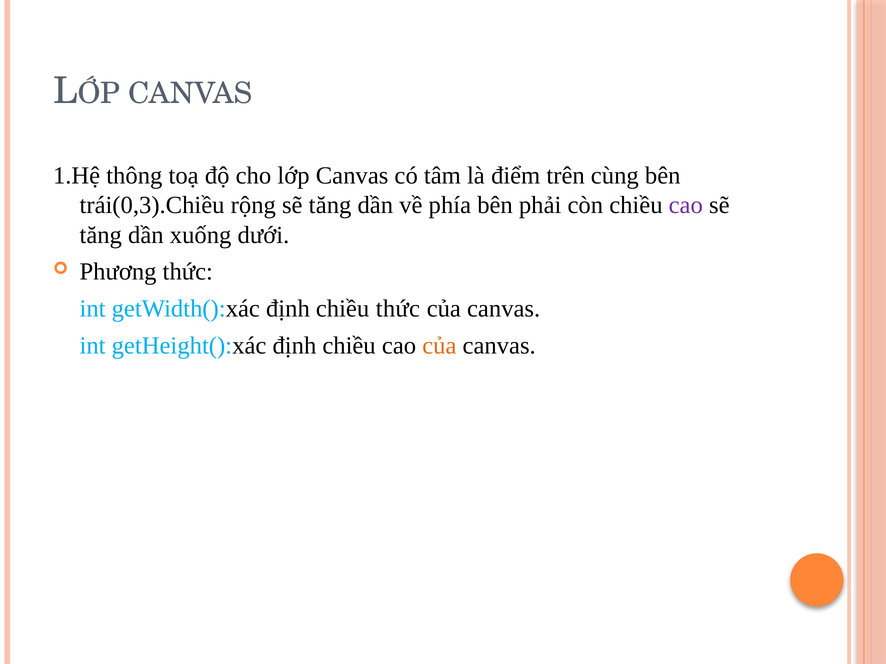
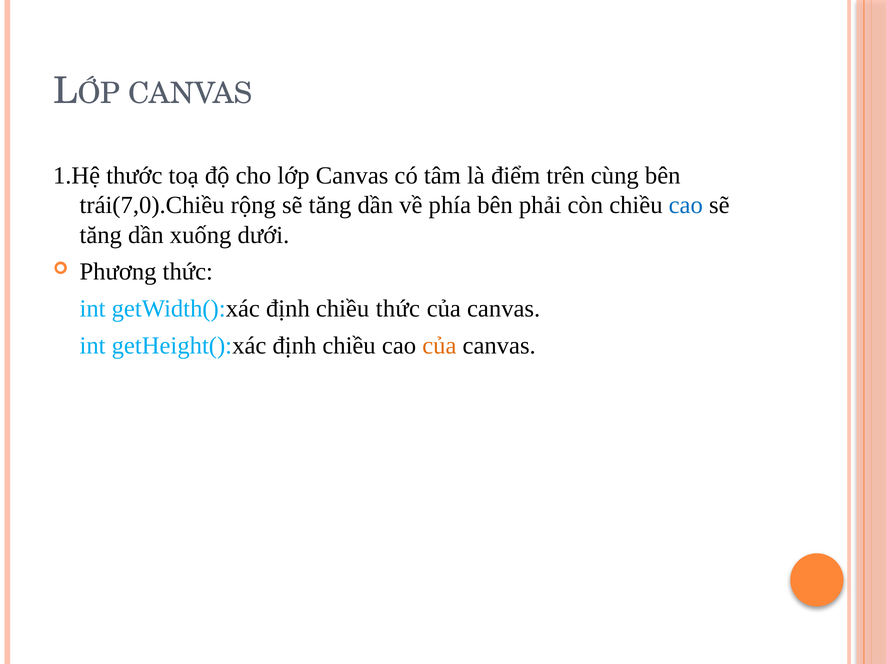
thông: thông -> thước
trái(0,3).Chiều: trái(0,3).Chiều -> trái(7,0).Chiều
cao at (686, 206) colour: purple -> blue
